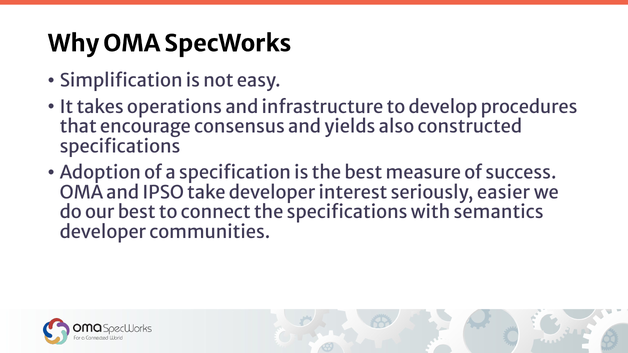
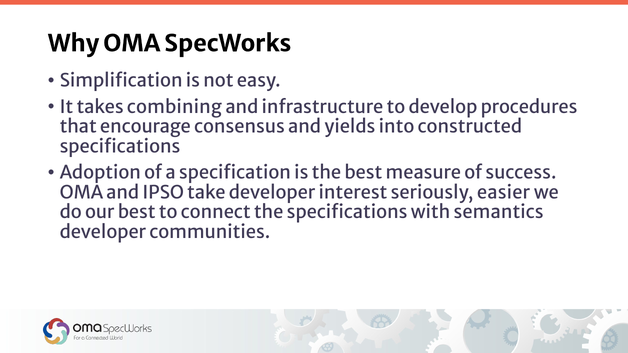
operations: operations -> combining
also: also -> into
